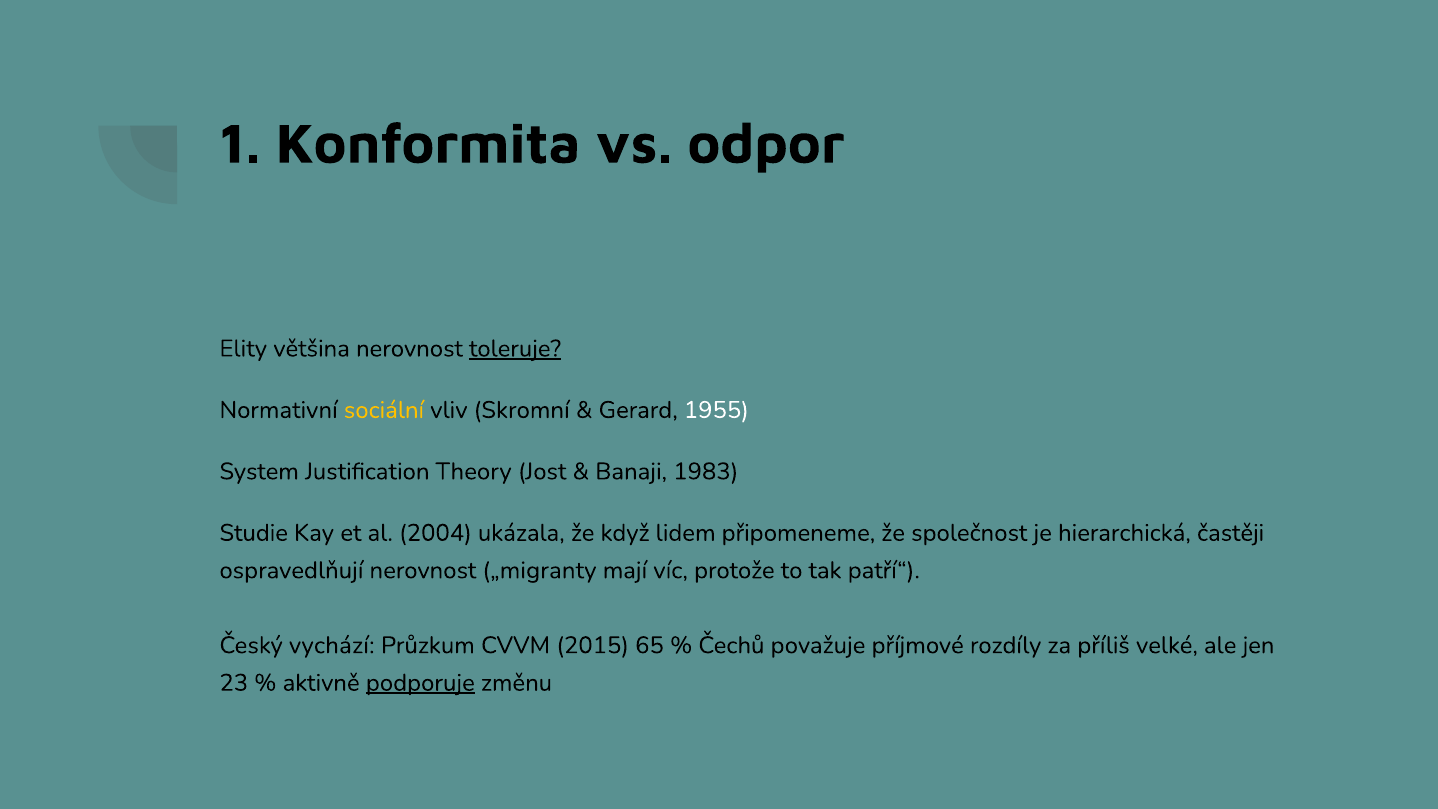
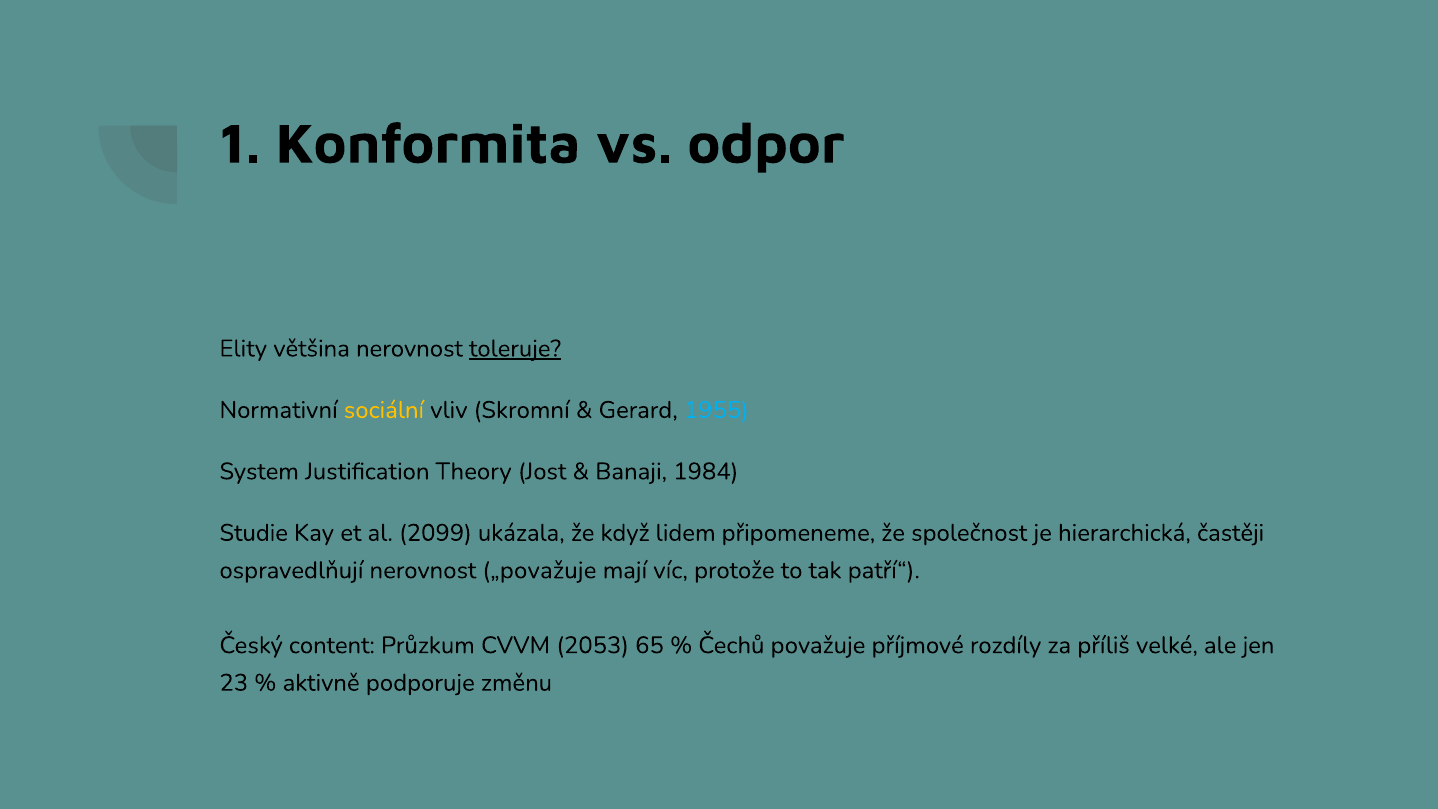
1955 colour: white -> light blue
1983: 1983 -> 1984
2004: 2004 -> 2099
„migranty: „migranty -> „považuje
vychází: vychází -> content
2015: 2015 -> 2053
podporuje underline: present -> none
